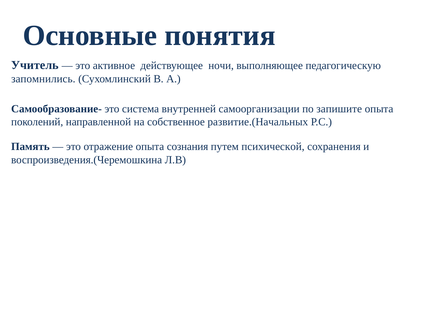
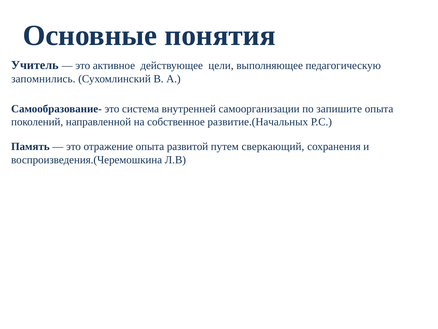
ночи: ночи -> цели
сознания: сознания -> развитой
психической: психической -> сверкающий
